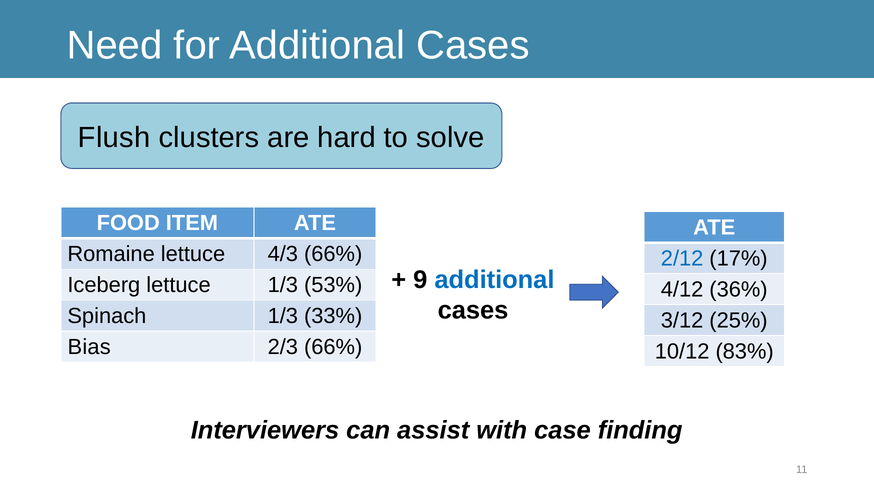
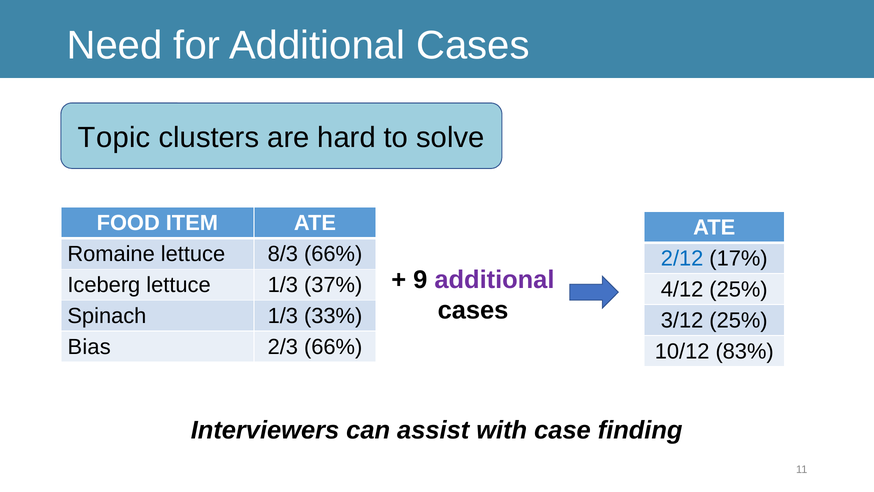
Flush: Flush -> Topic
4/3: 4/3 -> 8/3
additional at (494, 280) colour: blue -> purple
53%: 53% -> 37%
4/12 36%: 36% -> 25%
